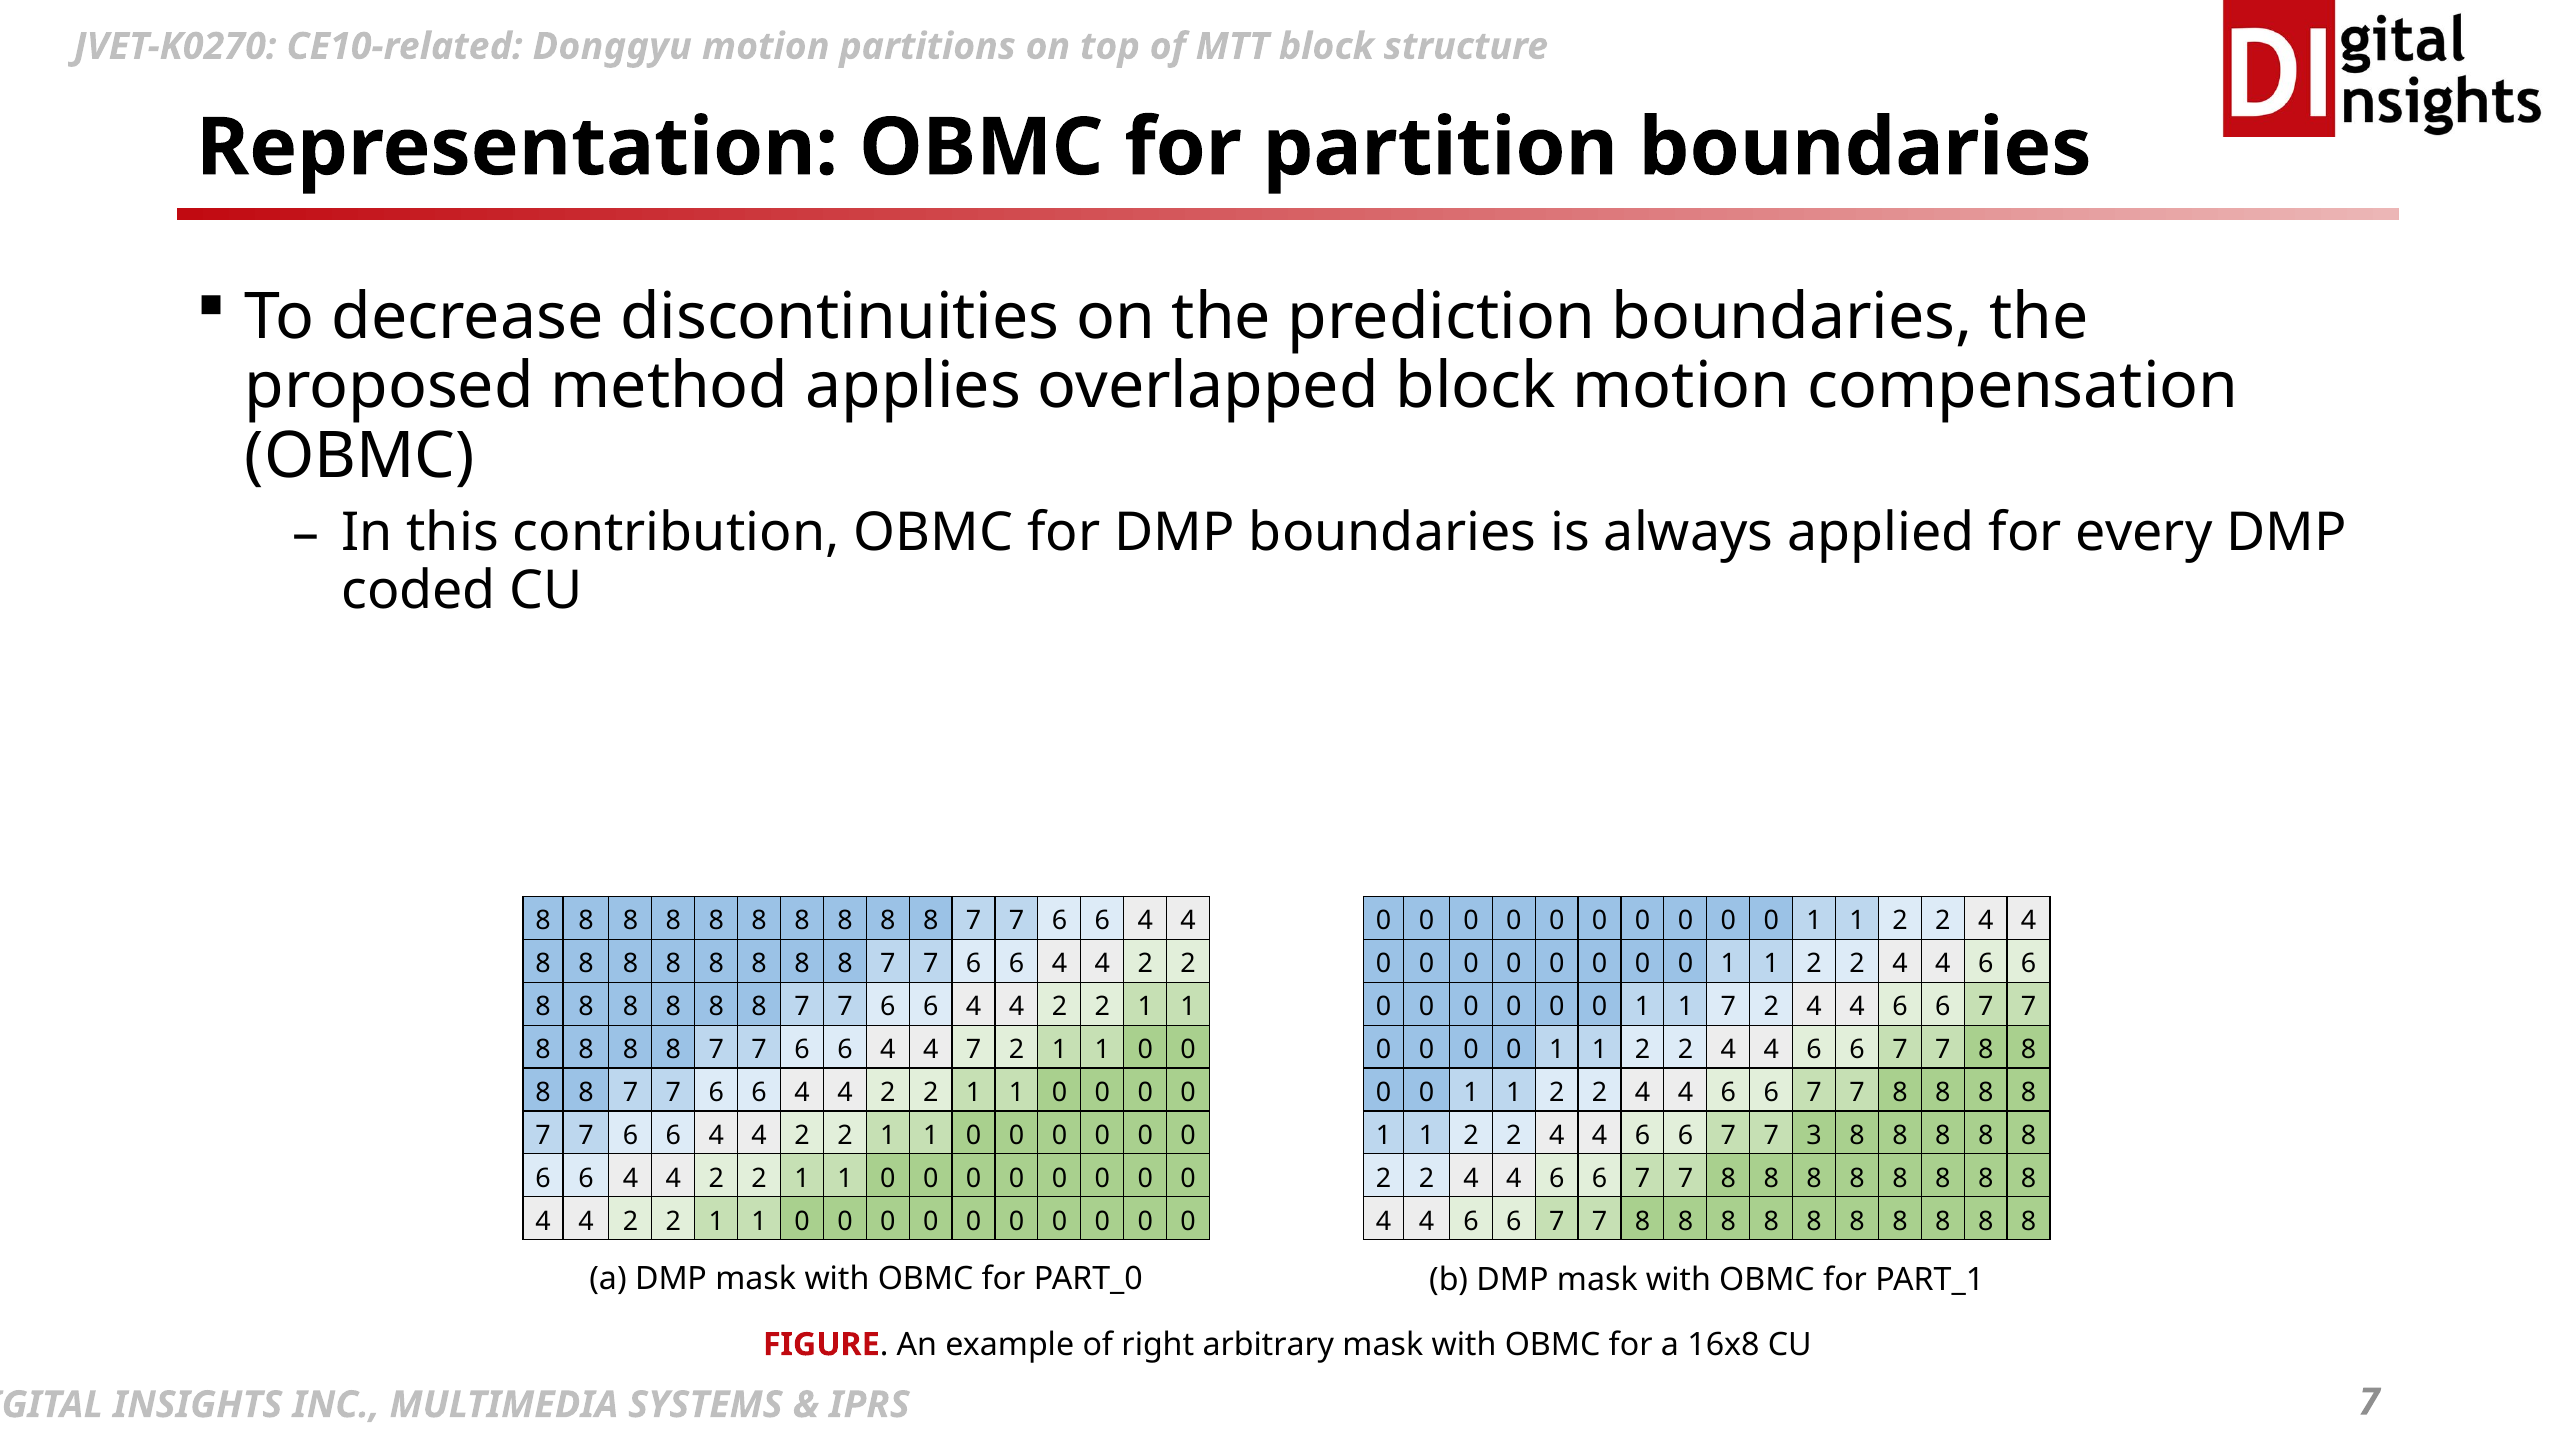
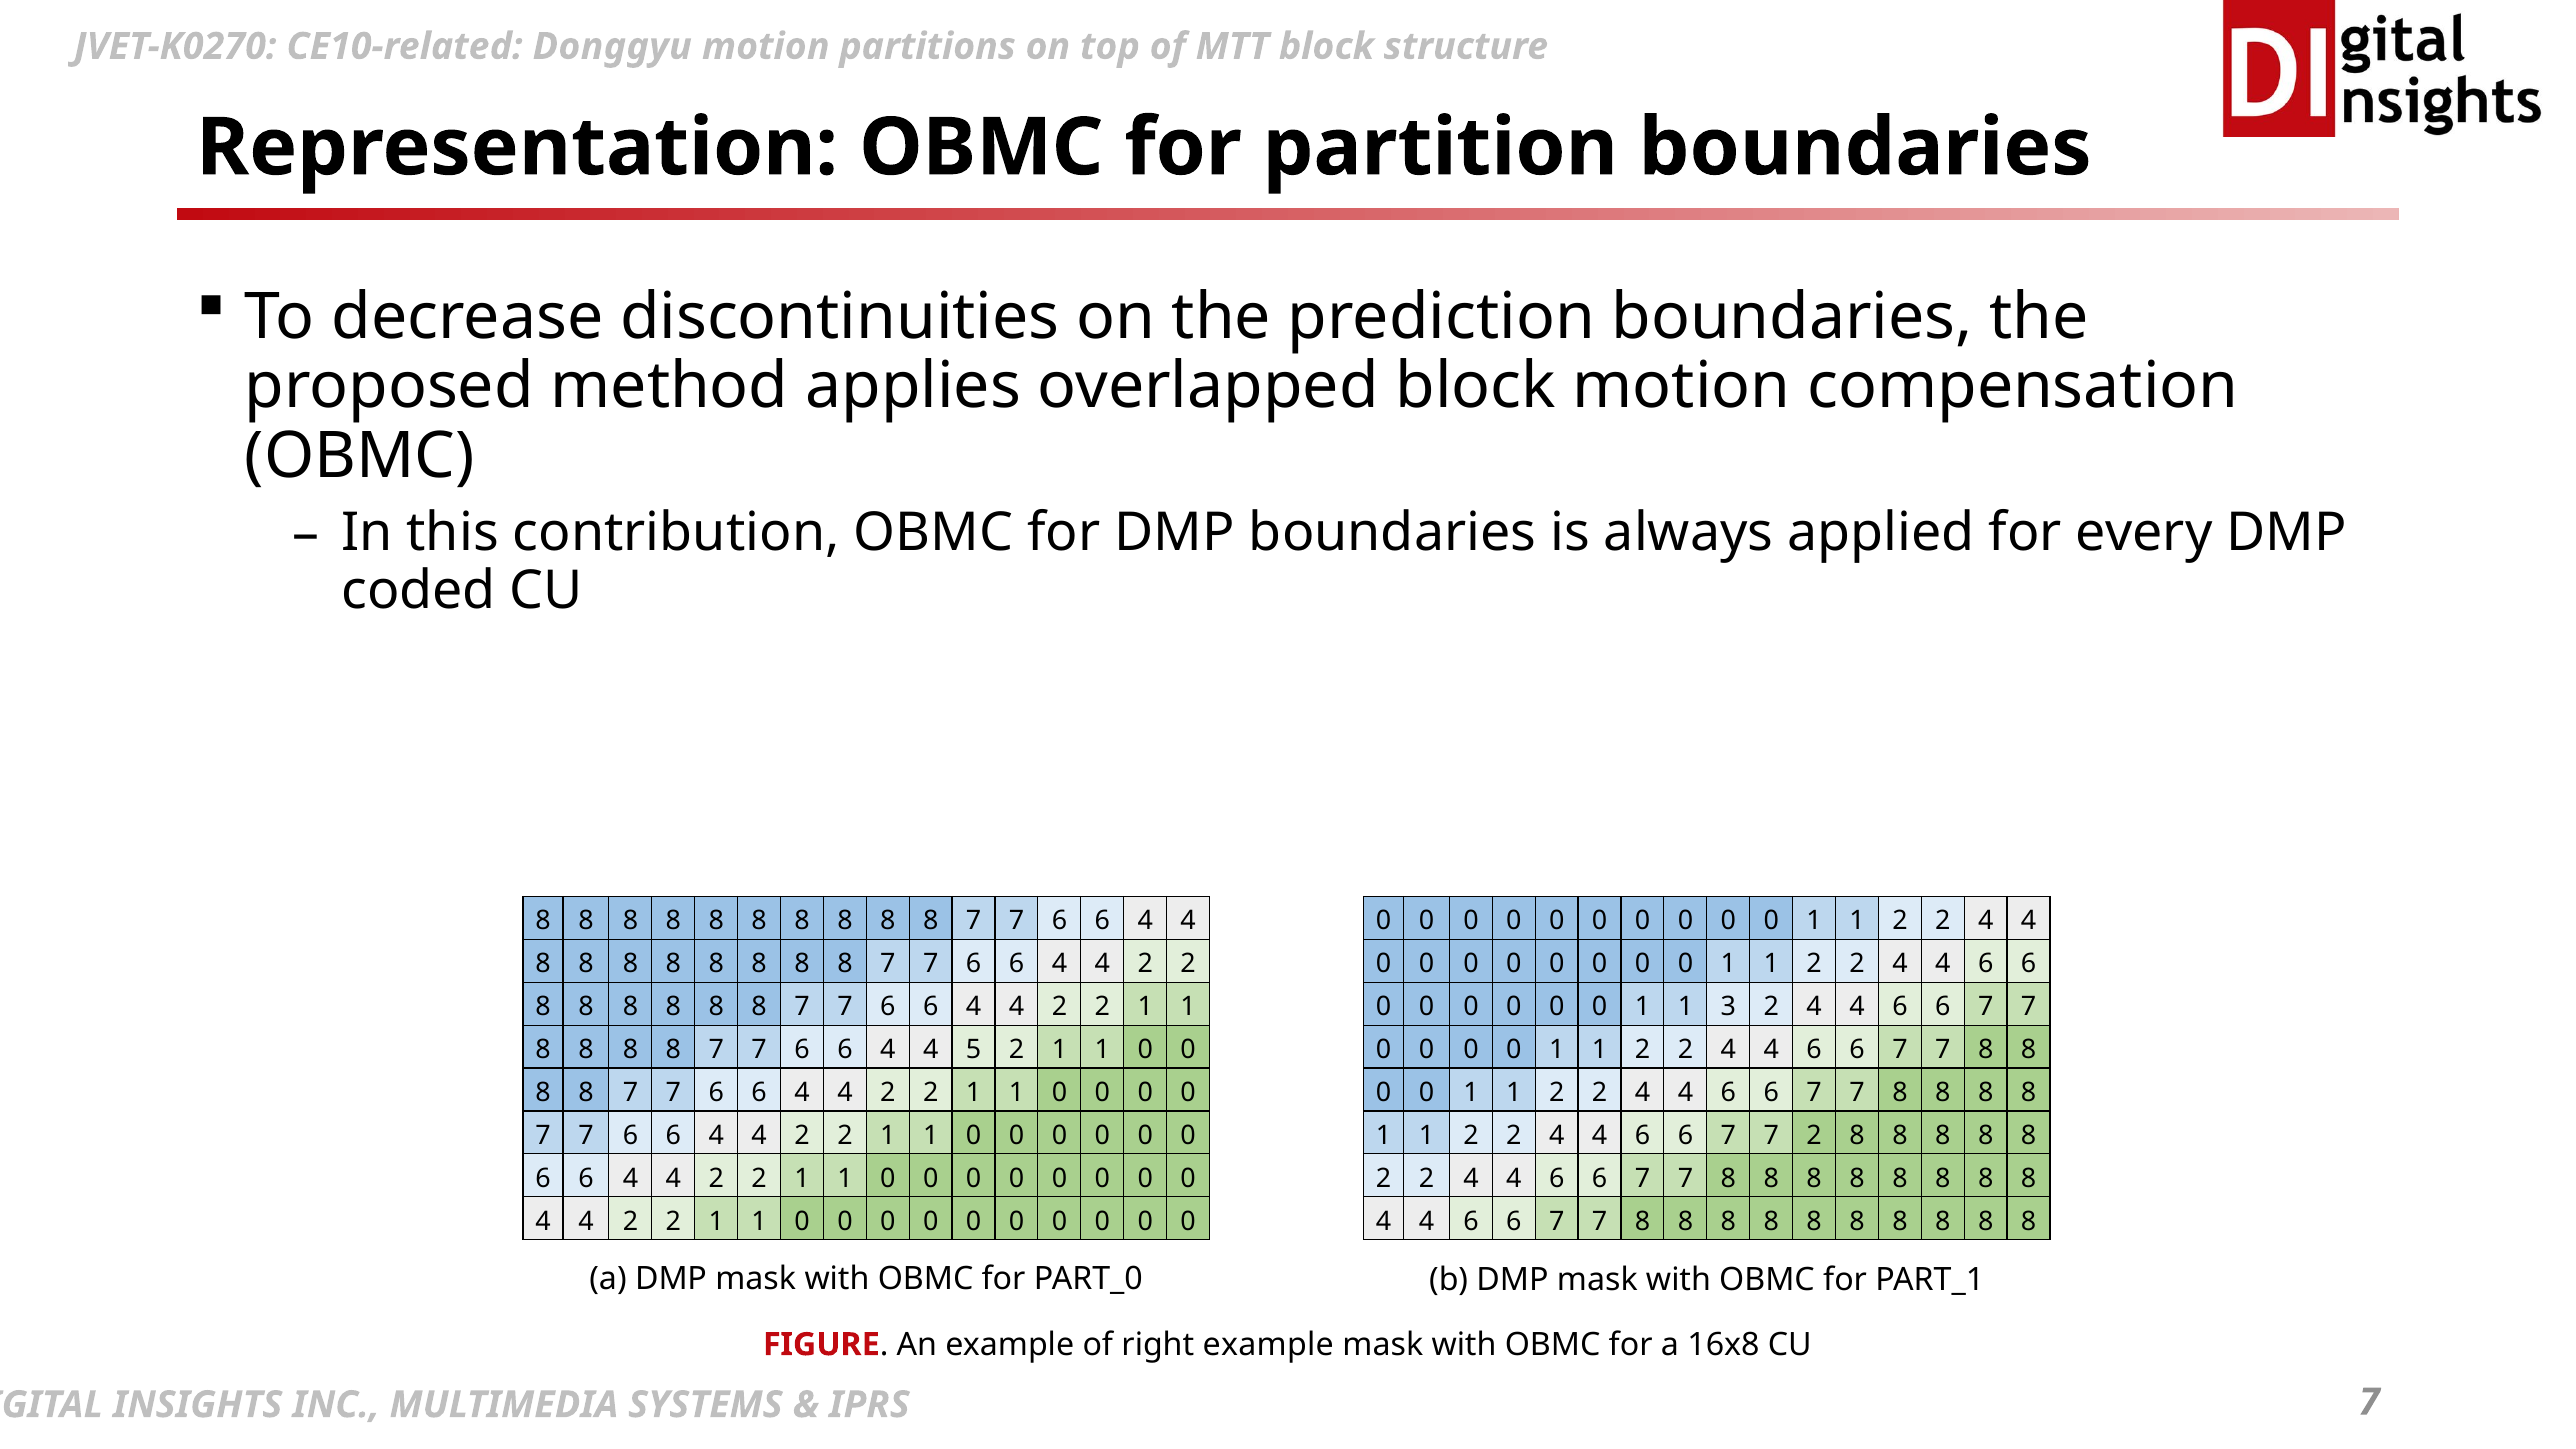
1 7: 7 -> 3
4 7: 7 -> 5
7 3: 3 -> 2
right arbitrary: arbitrary -> example
